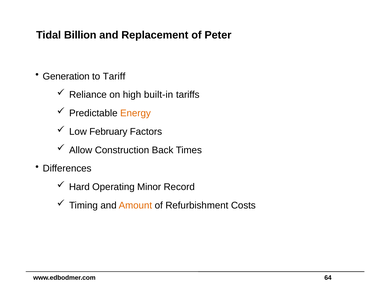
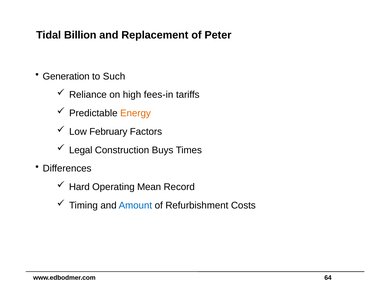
Tariff: Tariff -> Such
built-in: built-in -> fees-in
Allow: Allow -> Legal
Back: Back -> Buys
Minor: Minor -> Mean
Amount colour: orange -> blue
